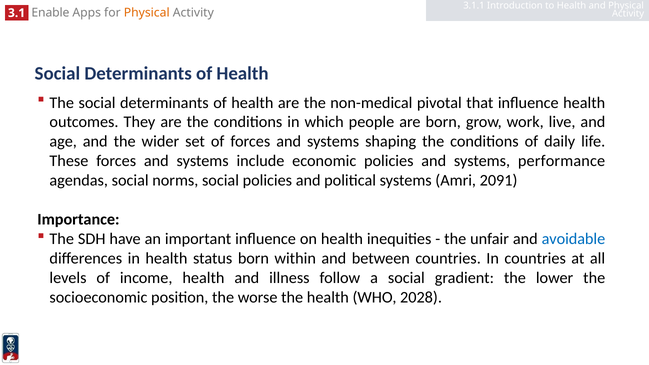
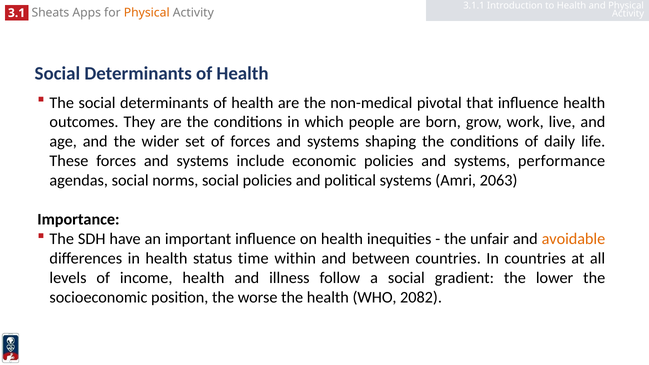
Enable: Enable -> Sheats
2091: 2091 -> 2063
avoidable colour: blue -> orange
status born: born -> time
2028: 2028 -> 2082
